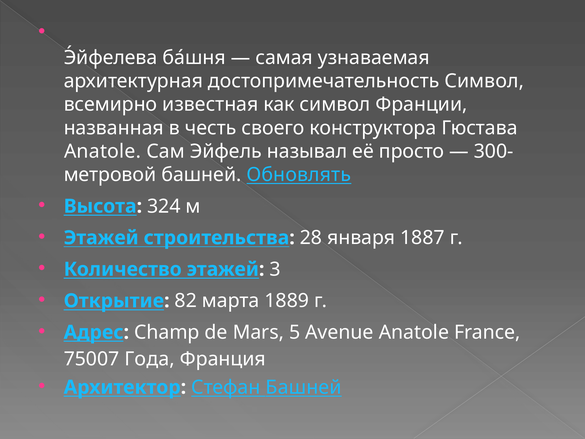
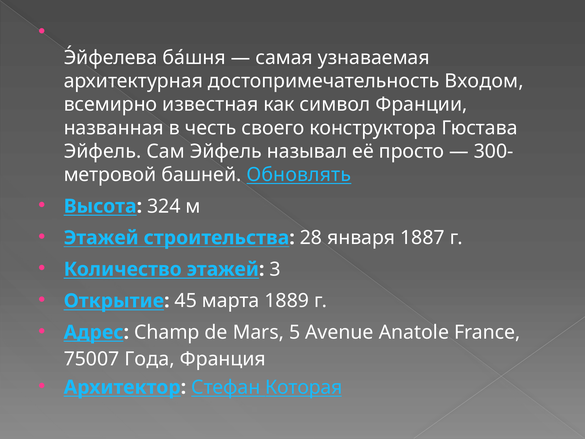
достопримечательность Символ: Символ -> Входом
Anatole at (102, 151): Anatole -> Эйфель
82: 82 -> 45
Стефан Башней: Башней -> Которая
